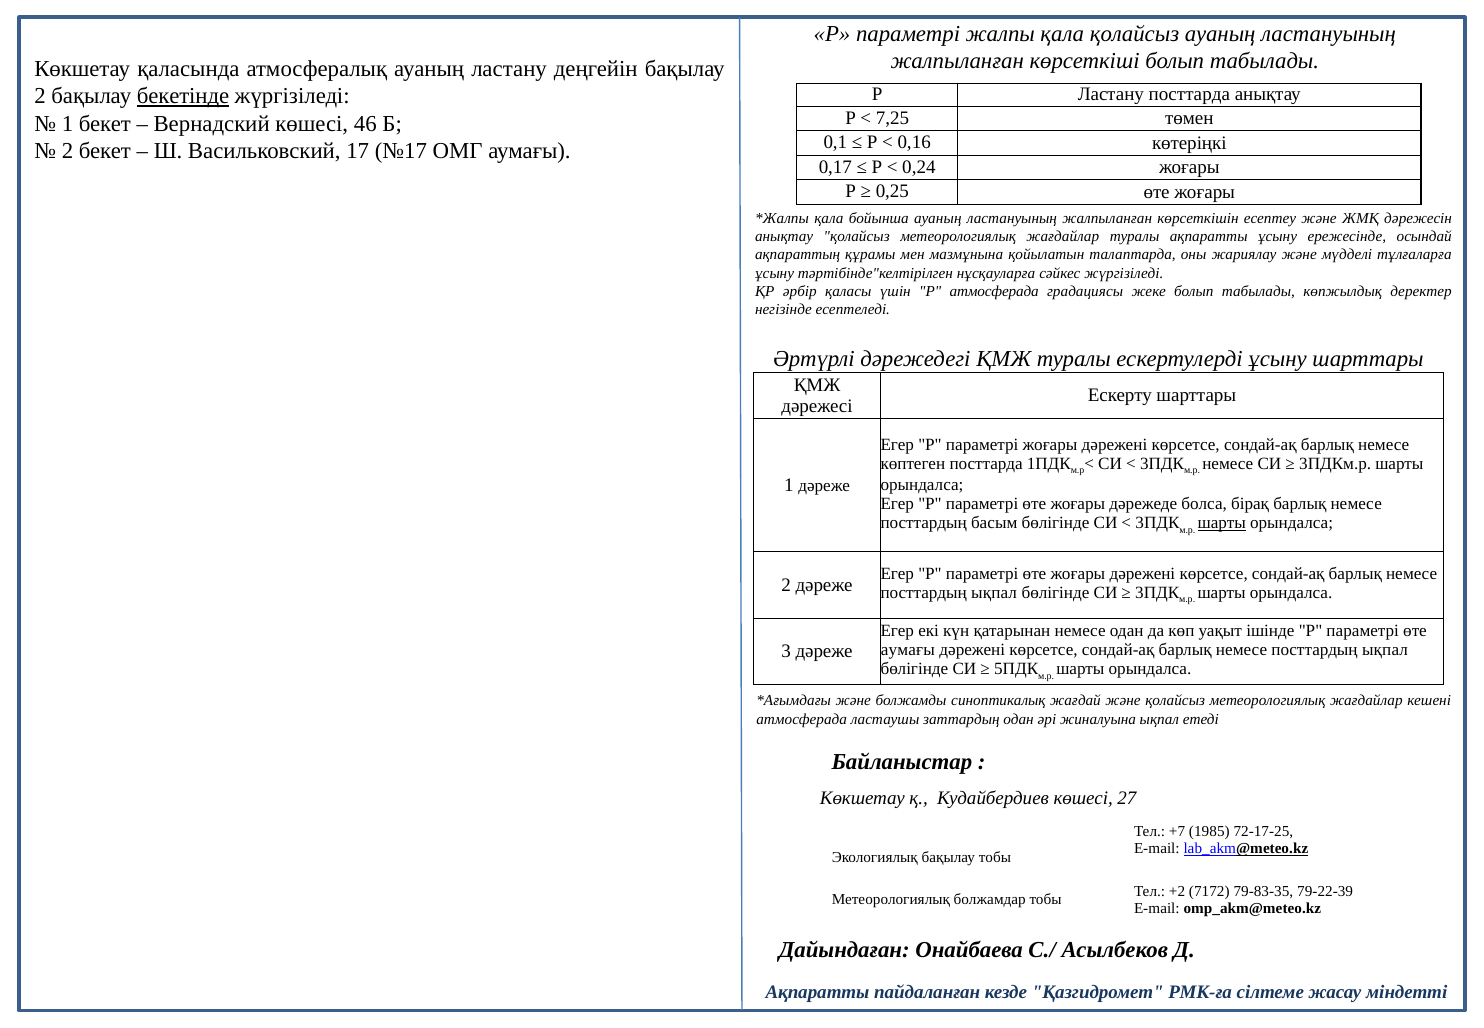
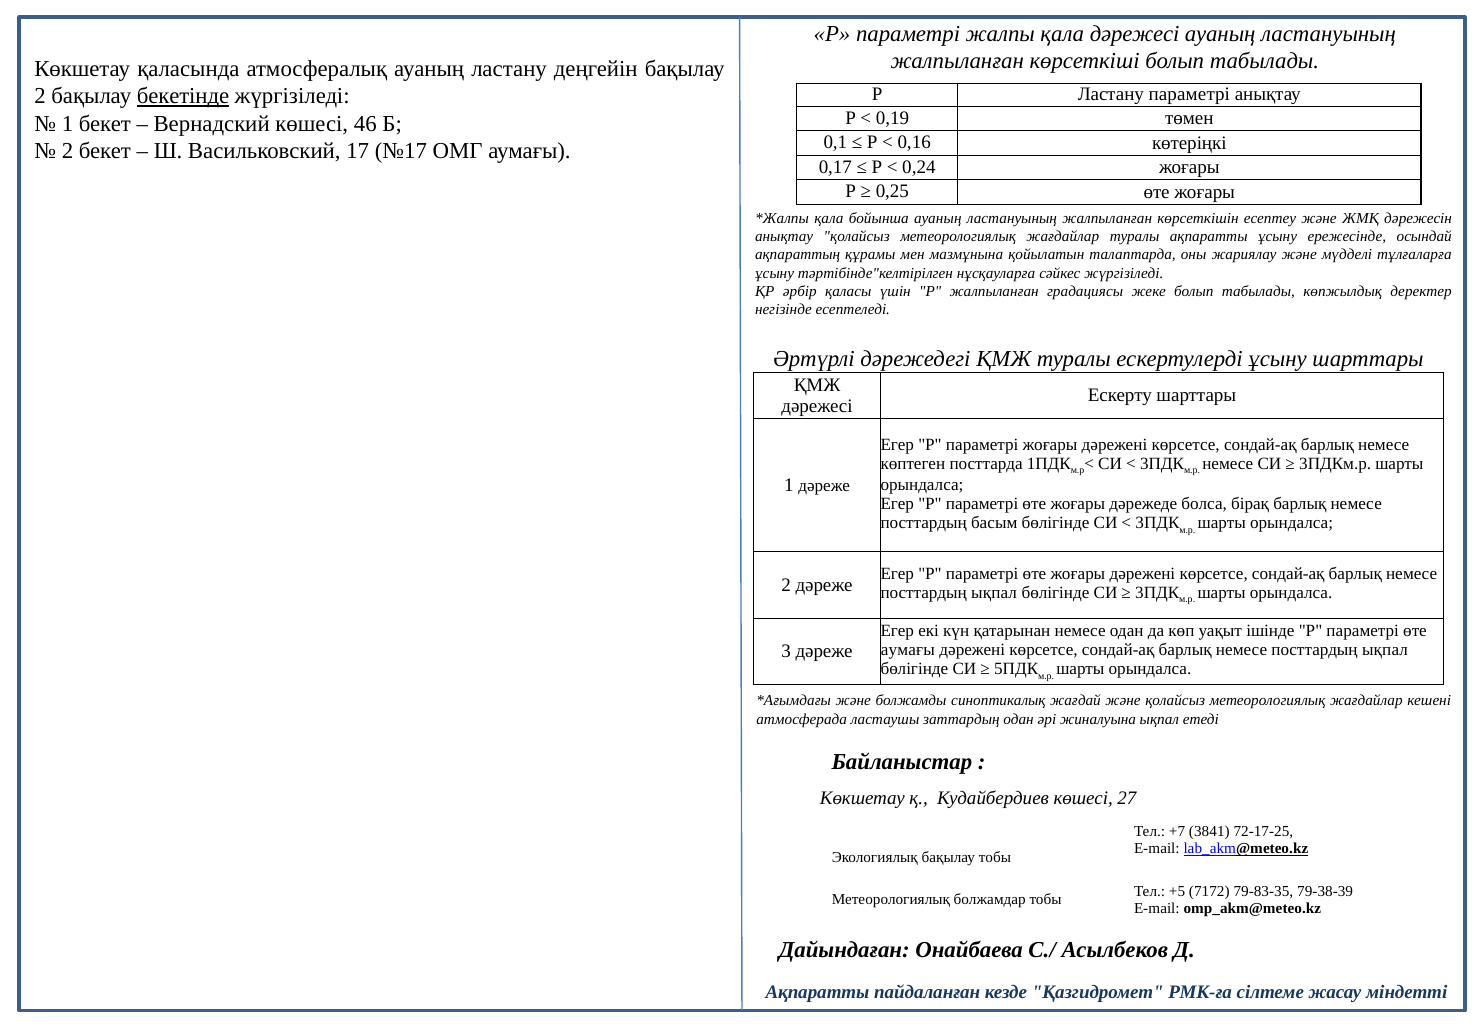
қала қолайсыз: қолайсыз -> дәрежесі
Ластану посттарда: посттарда -> параметрі
7,25: 7,25 -> 0,19
Р атмосферада: атмосферада -> жалпыланған
шарты at (1222, 523) underline: present -> none
1985: 1985 -> 3841
+2: +2 -> +5
79-22-39: 79-22-39 -> 79-38-39
